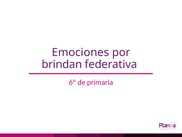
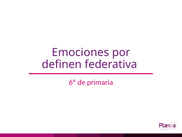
brindan: brindan -> definen
